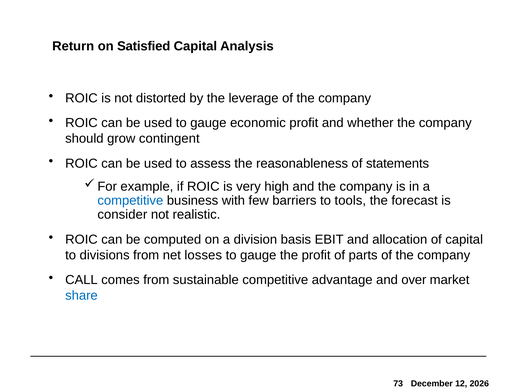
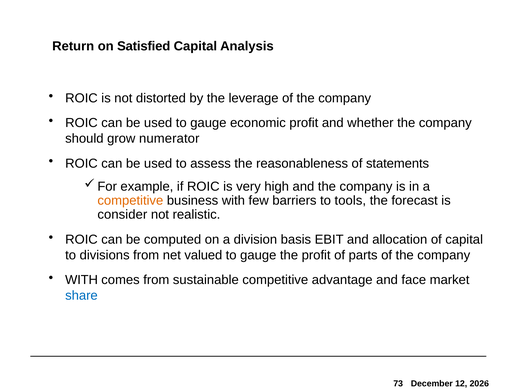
contingent: contingent -> numerator
competitive at (130, 200) colour: blue -> orange
losses: losses -> valued
CALL at (81, 280): CALL -> WITH
over: over -> face
